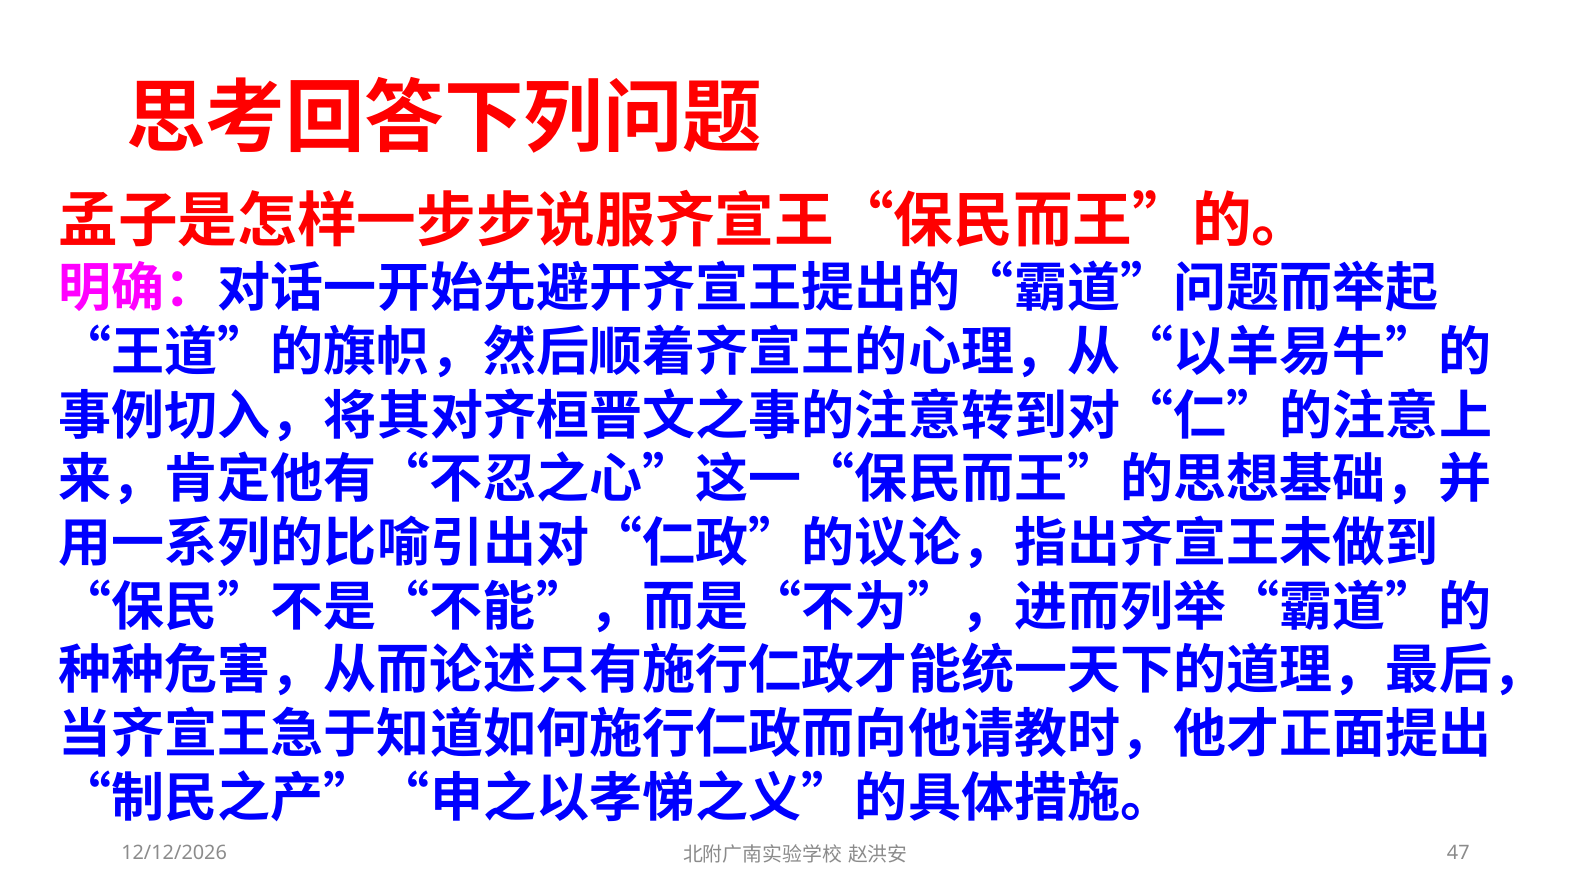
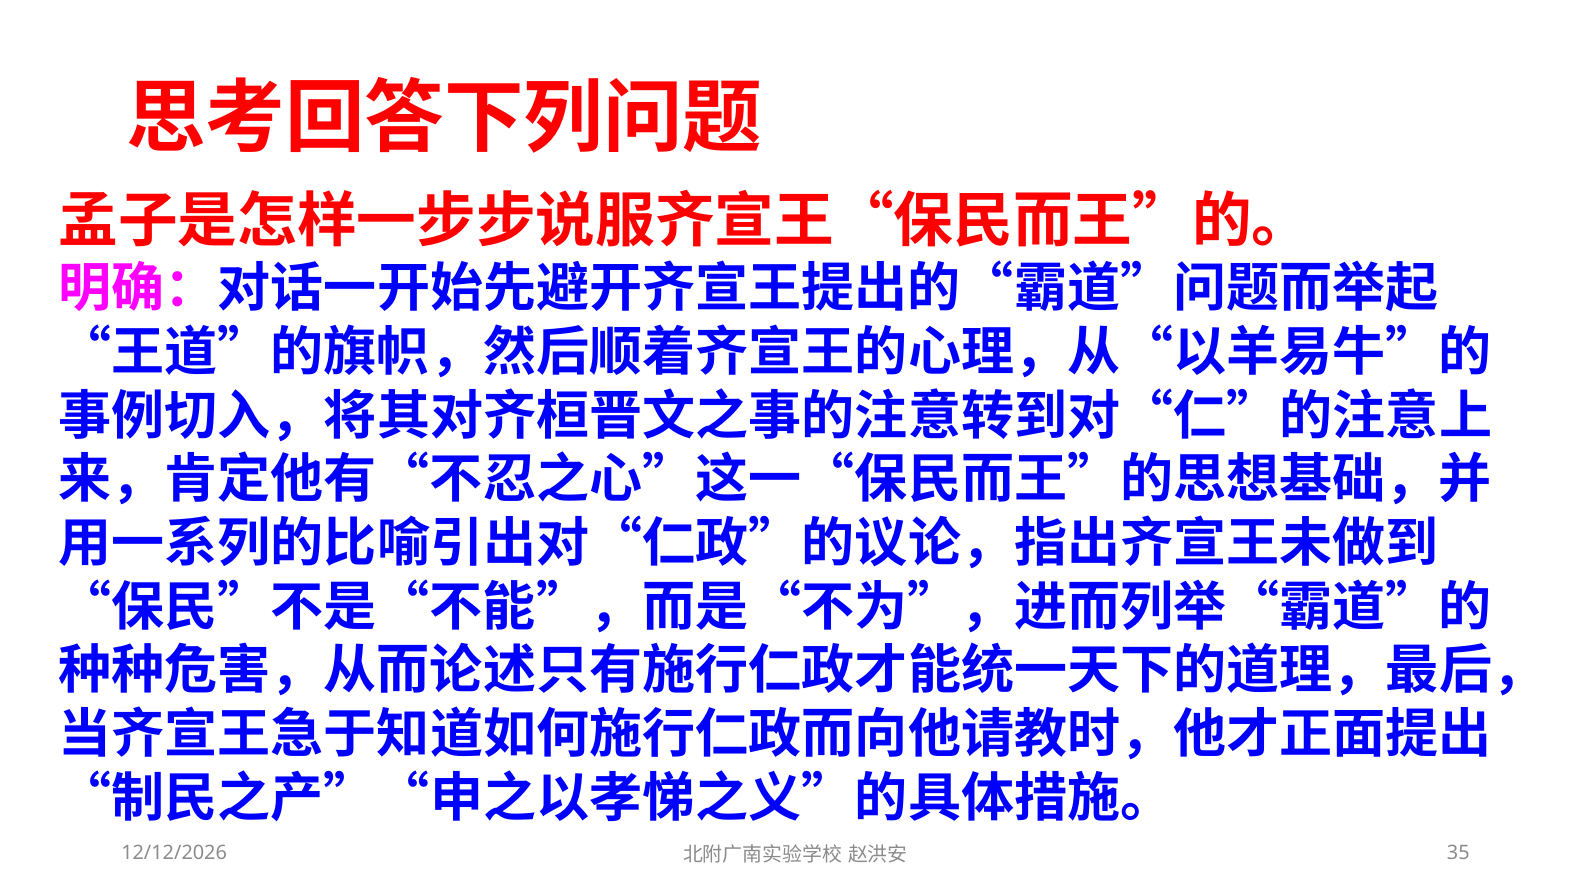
47: 47 -> 35
